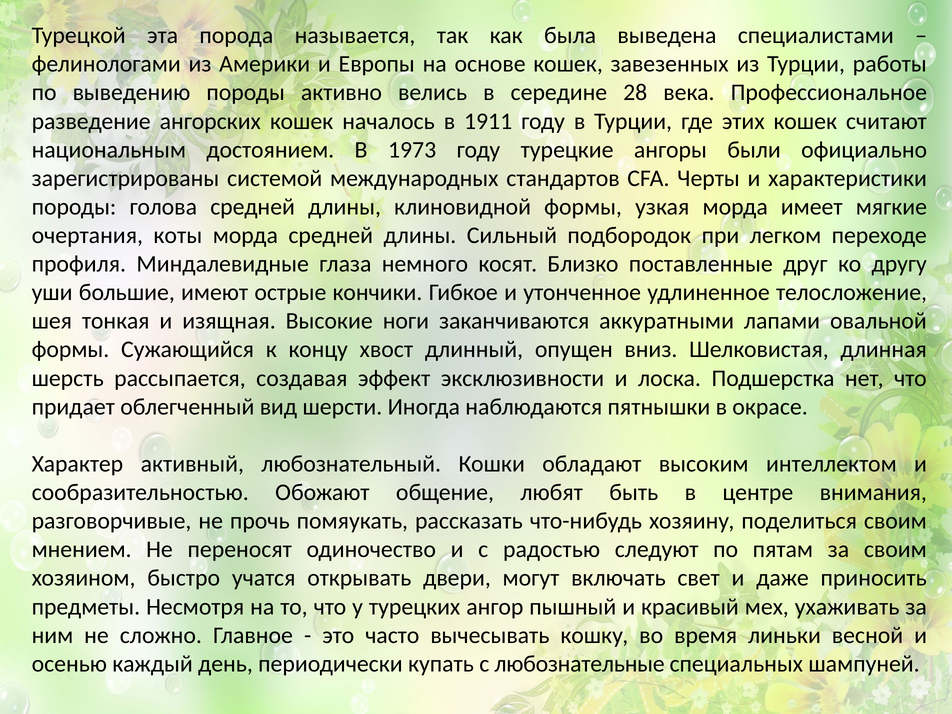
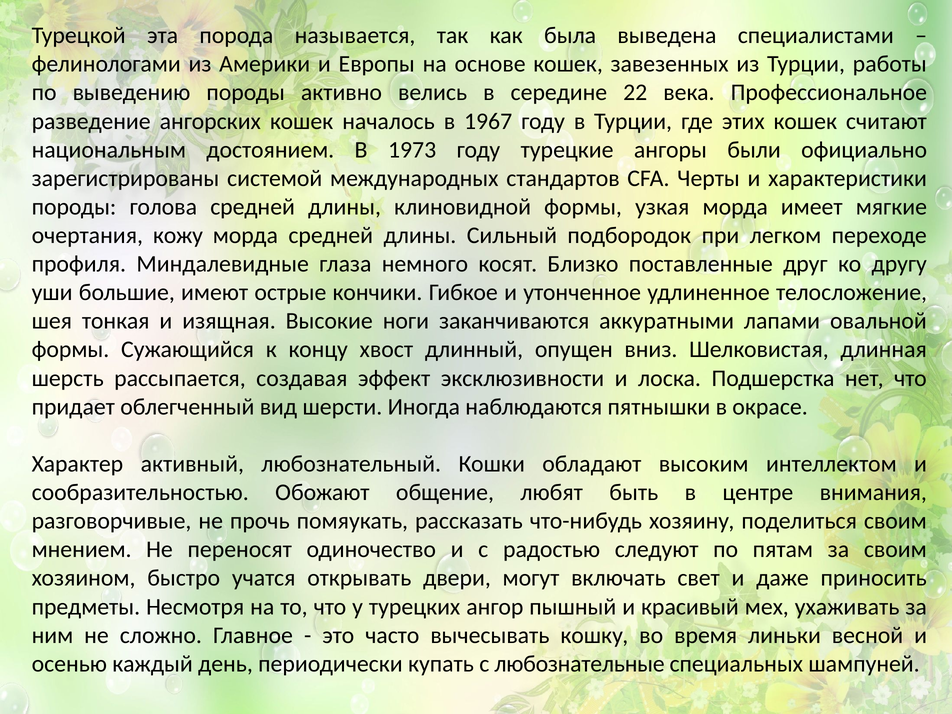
28: 28 -> 22
1911: 1911 -> 1967
коты: коты -> кожу
